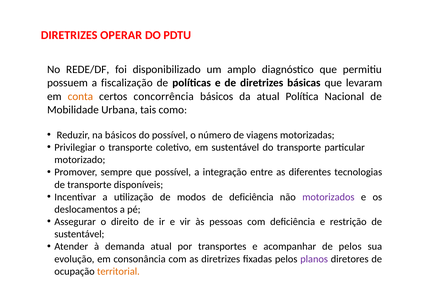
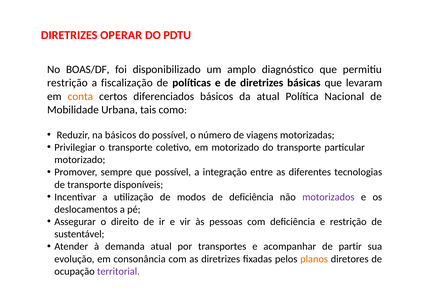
REDE/DF: REDE/DF -> BOAS/DF
possuem at (67, 83): possuem -> restrição
concorrência: concorrência -> diferenciados
em sustentável: sustentável -> motorizado
de pelos: pelos -> partir
planos colour: purple -> orange
territorial colour: orange -> purple
